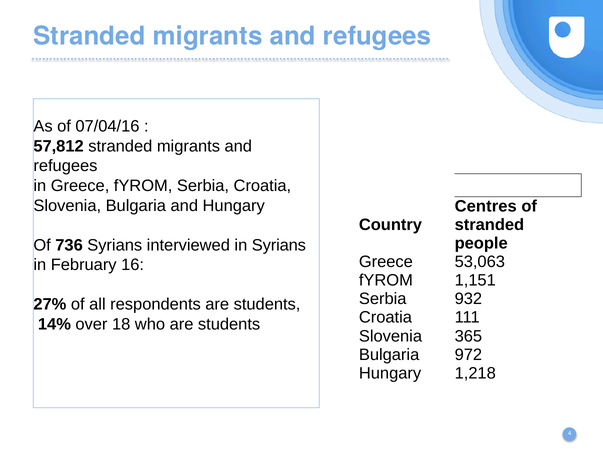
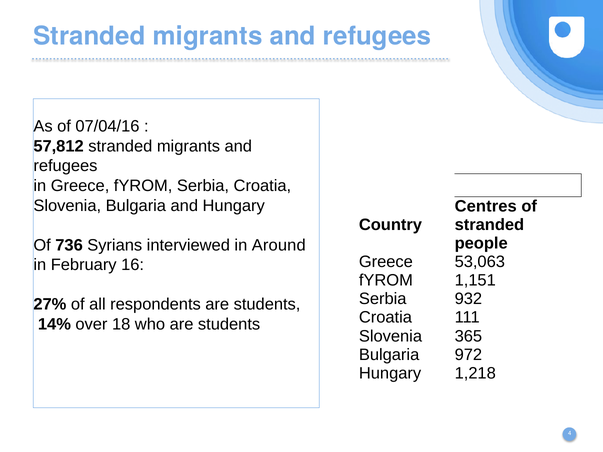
in Syrians: Syrians -> Around
